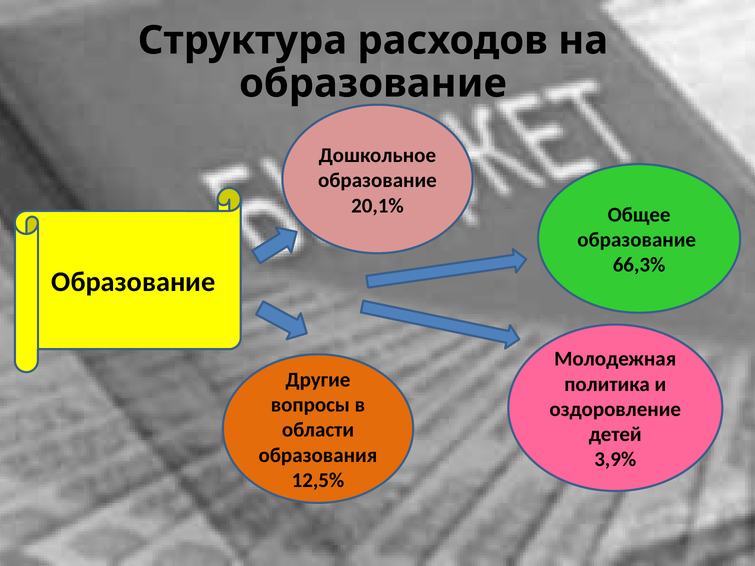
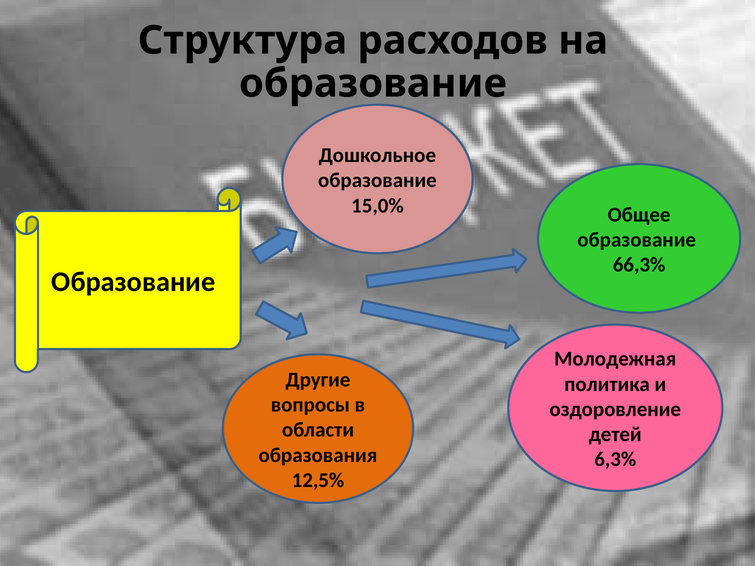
20,1%: 20,1% -> 15,0%
3,9%: 3,9% -> 6,3%
